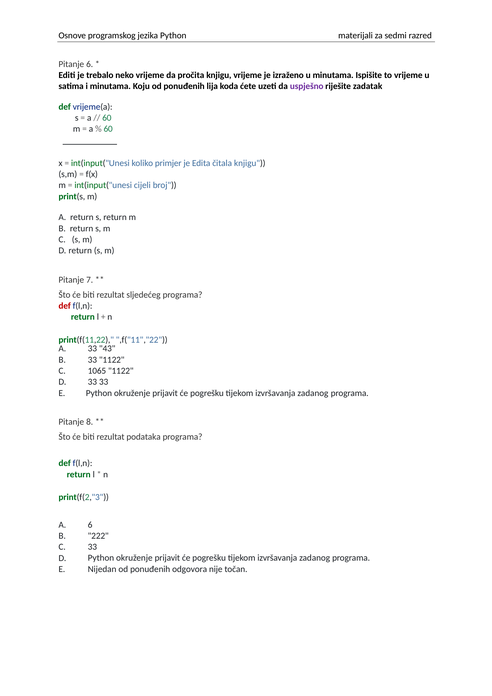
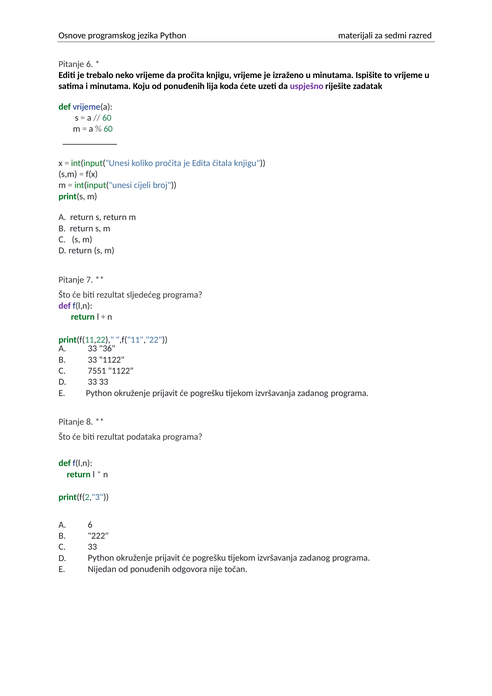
koliko primjer: primjer -> pročita
def at (65, 306) colour: red -> purple
43: 43 -> 36
1065: 1065 -> 7551
